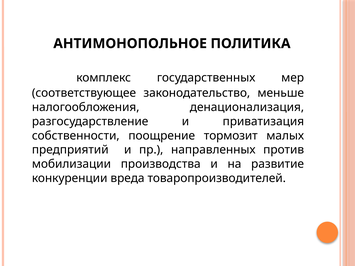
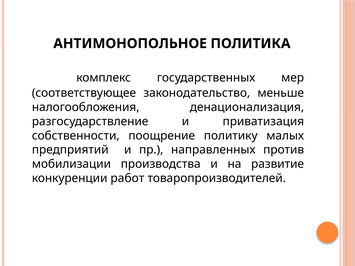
тормозит: тормозит -> политику
вреда: вреда -> работ
